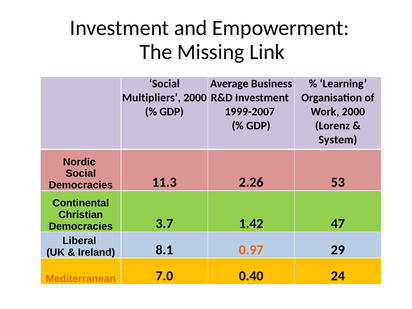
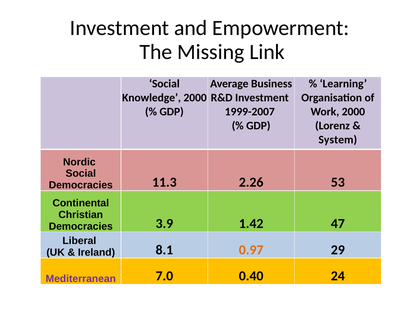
Multipliers: Multipliers -> Knowledge
3.7: 3.7 -> 3.9
Mediterranean colour: orange -> purple
